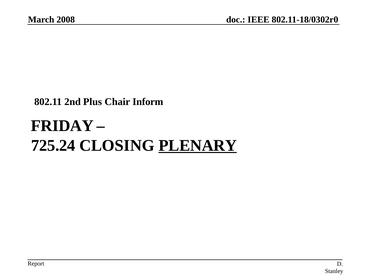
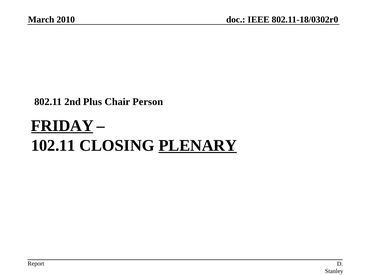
2008: 2008 -> 2010
Inform: Inform -> Person
FRIDAY underline: none -> present
725.24: 725.24 -> 102.11
